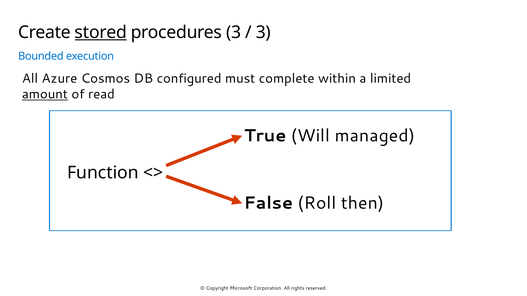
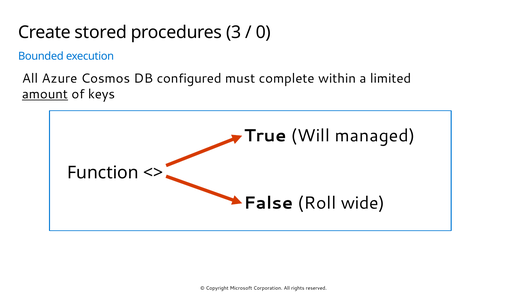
stored underline: present -> none
3 at (263, 32): 3 -> 0
read: read -> keys
then: then -> wide
